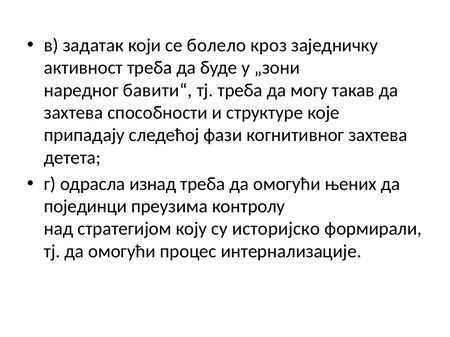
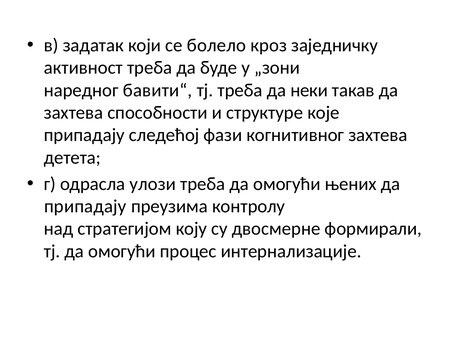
могу: могу -> неки
изнад: изнад -> улози
појединци at (85, 207): појединци -> припадају
историјско: историјско -> двосмерне
